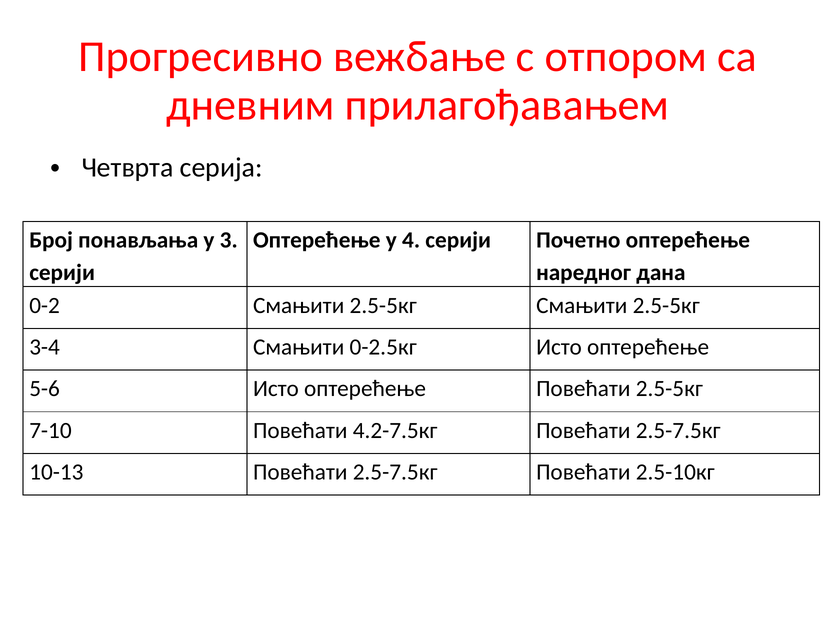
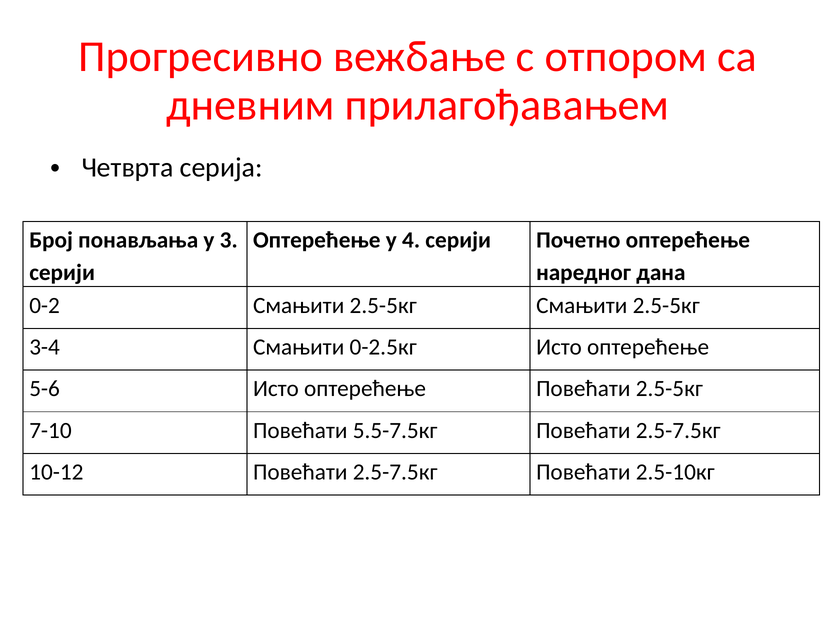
4.2-7.5кг: 4.2-7.5кг -> 5.5-7.5кг
10-13: 10-13 -> 10-12
